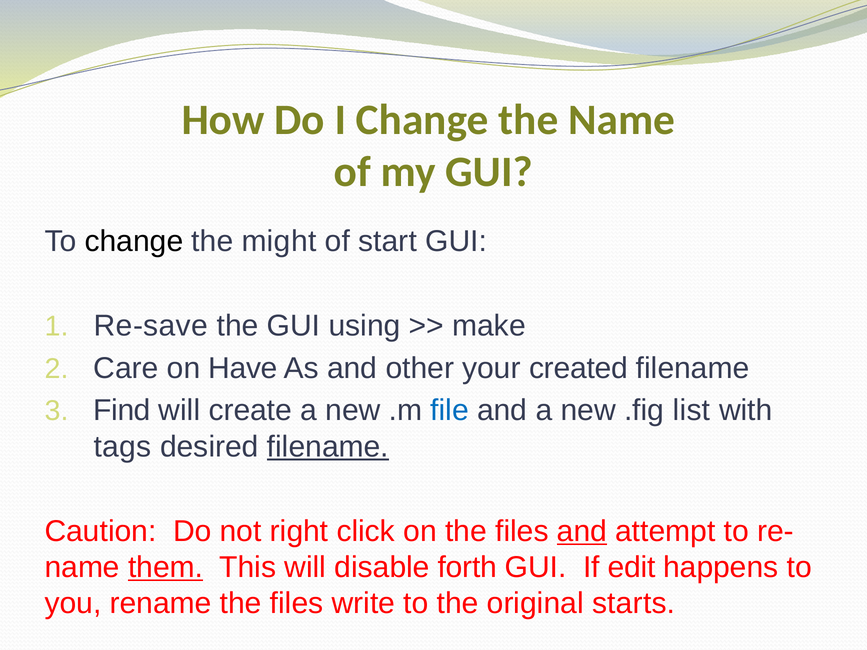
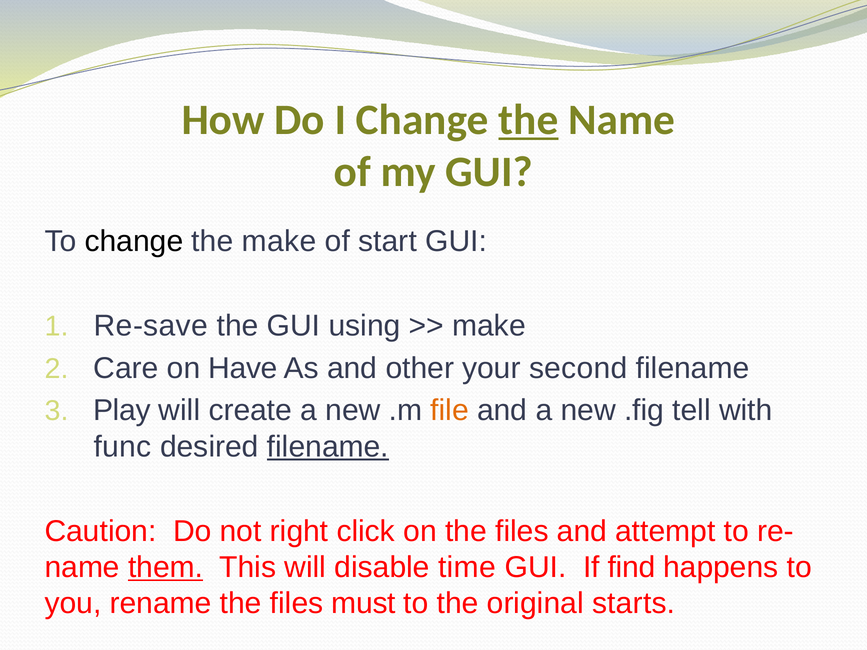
the at (528, 120) underline: none -> present
the might: might -> make
created: created -> second
Find: Find -> Play
file colour: blue -> orange
list: list -> tell
tags: tags -> func
and at (582, 531) underline: present -> none
forth: forth -> time
edit: edit -> find
write: write -> must
